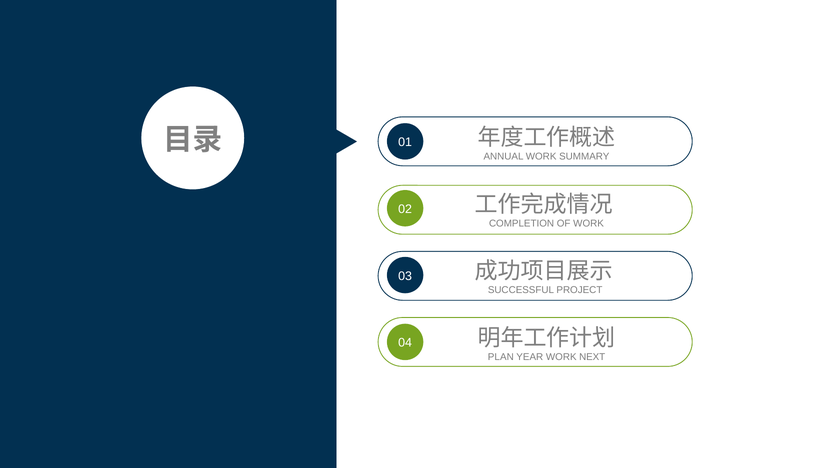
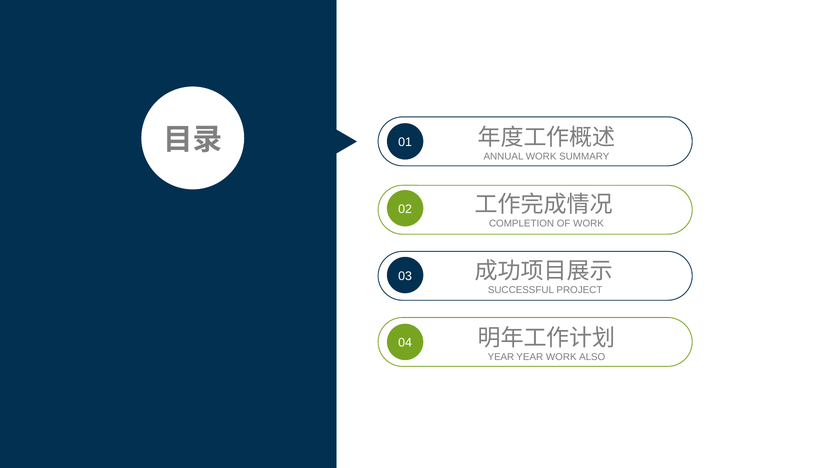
PLAN at (501, 357): PLAN -> YEAR
NEXT: NEXT -> ALSO
